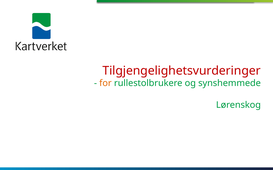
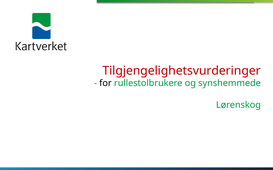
for colour: orange -> black
